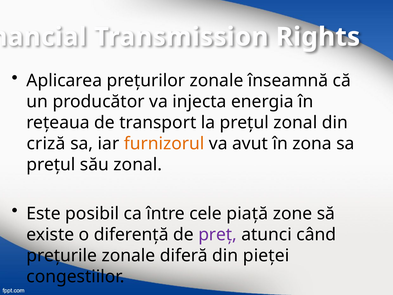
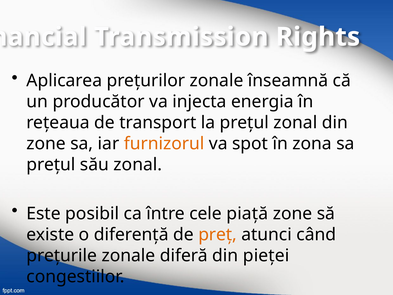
criză at (46, 143): criză -> zone
avut: avut -> spot
preţ colour: purple -> orange
